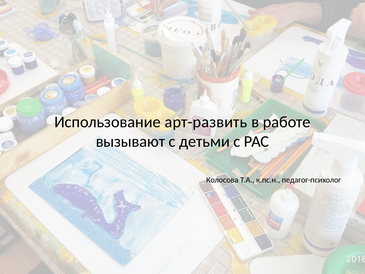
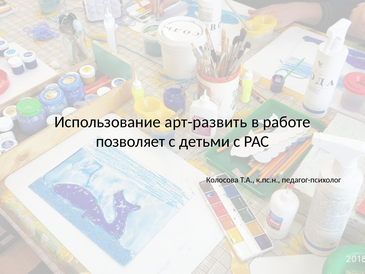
вызывают: вызывают -> позволяет
